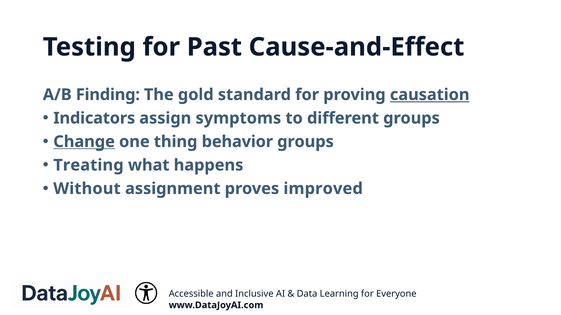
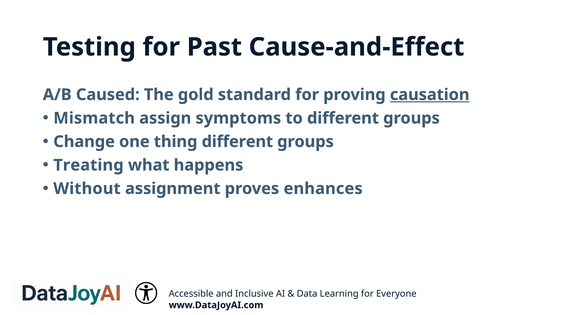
Finding: Finding -> Caused
Indicators: Indicators -> Mismatch
Change underline: present -> none
thing behavior: behavior -> different
improved: improved -> enhances
